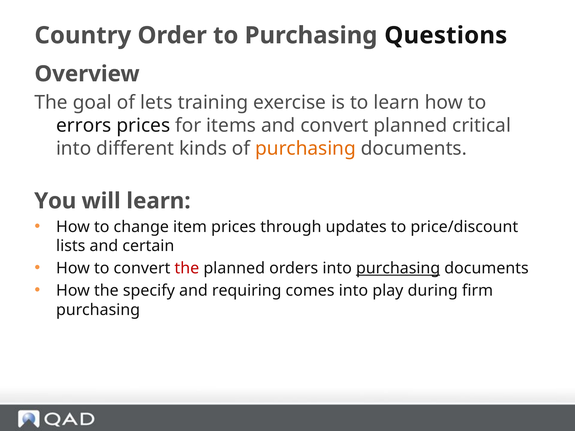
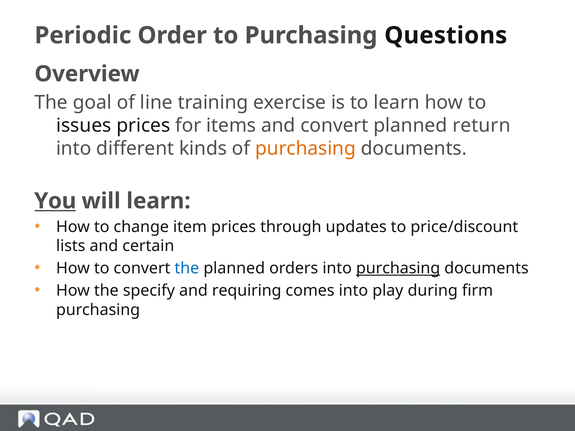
Country: Country -> Periodic
lets: lets -> line
errors: errors -> issues
critical: critical -> return
You underline: none -> present
the at (187, 268) colour: red -> blue
